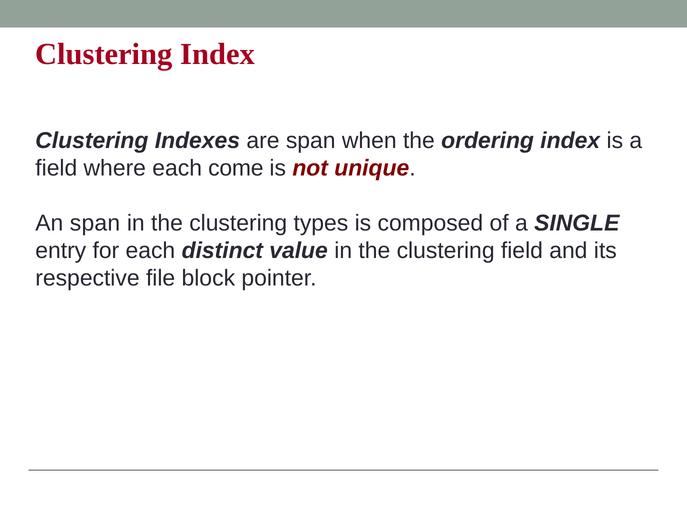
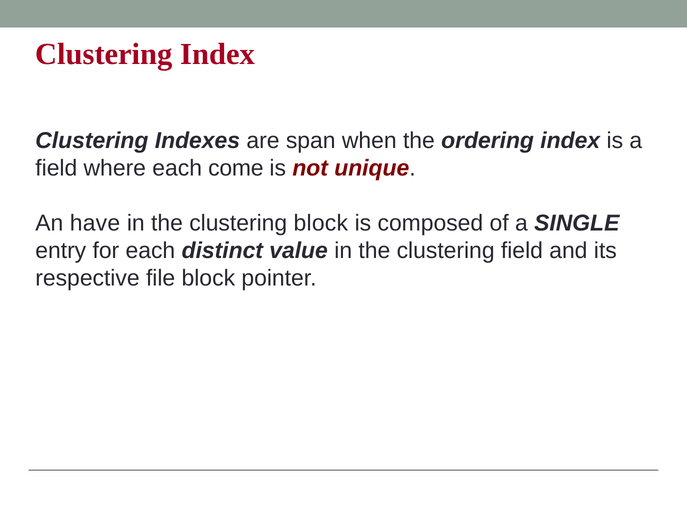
An span: span -> have
clustering types: types -> block
